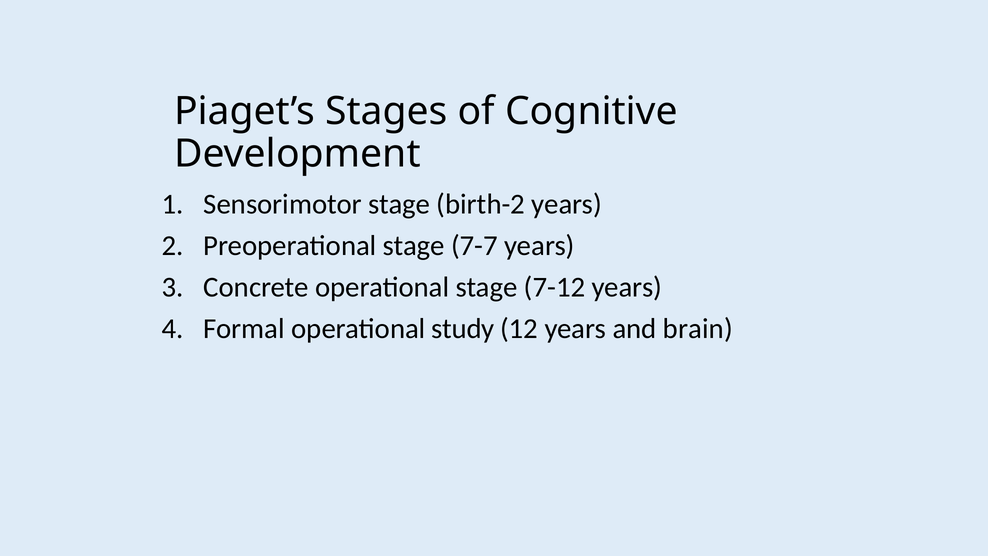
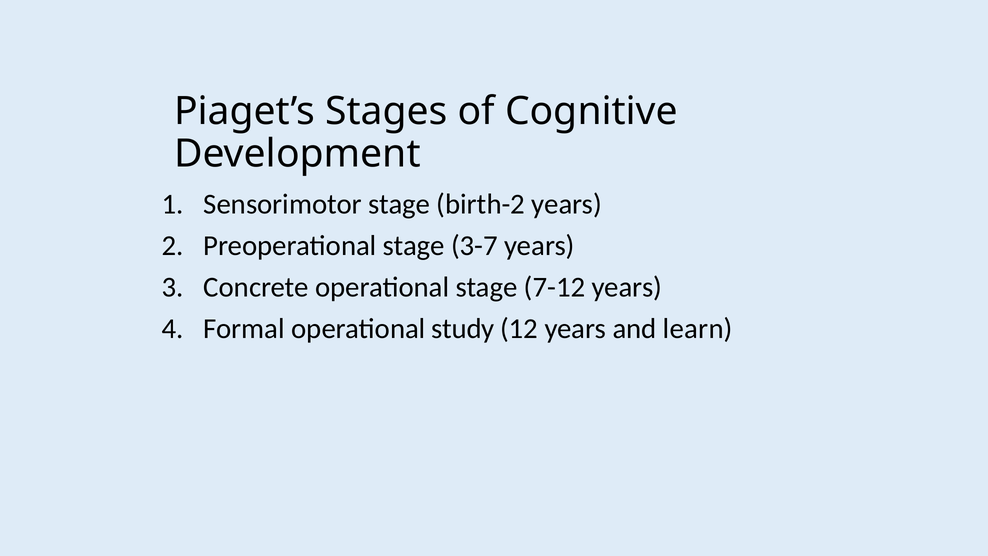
7-7: 7-7 -> 3-7
brain: brain -> learn
